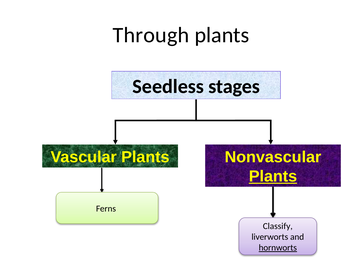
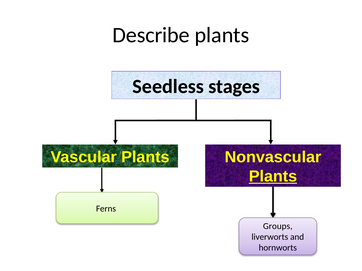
Through: Through -> Describe
Classify: Classify -> Groups
hornworts underline: present -> none
